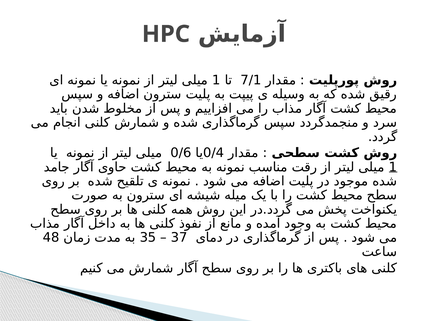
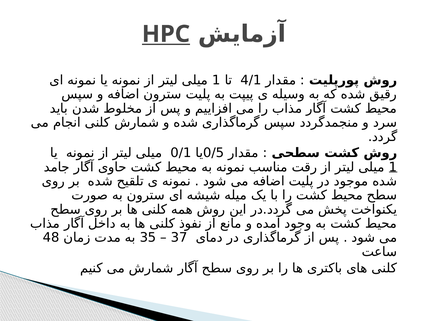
HPC underline: none -> present
7/1: 7/1 -> 4/1
0/6: 0/6 -> 0/1
0/4: 0/4 -> 0/5
